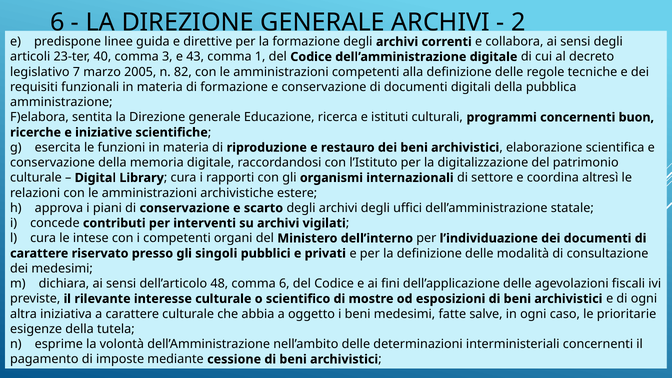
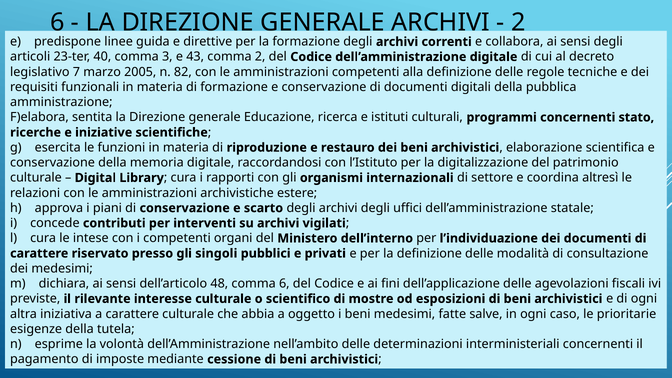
comma 1: 1 -> 2
buon: buon -> stato
